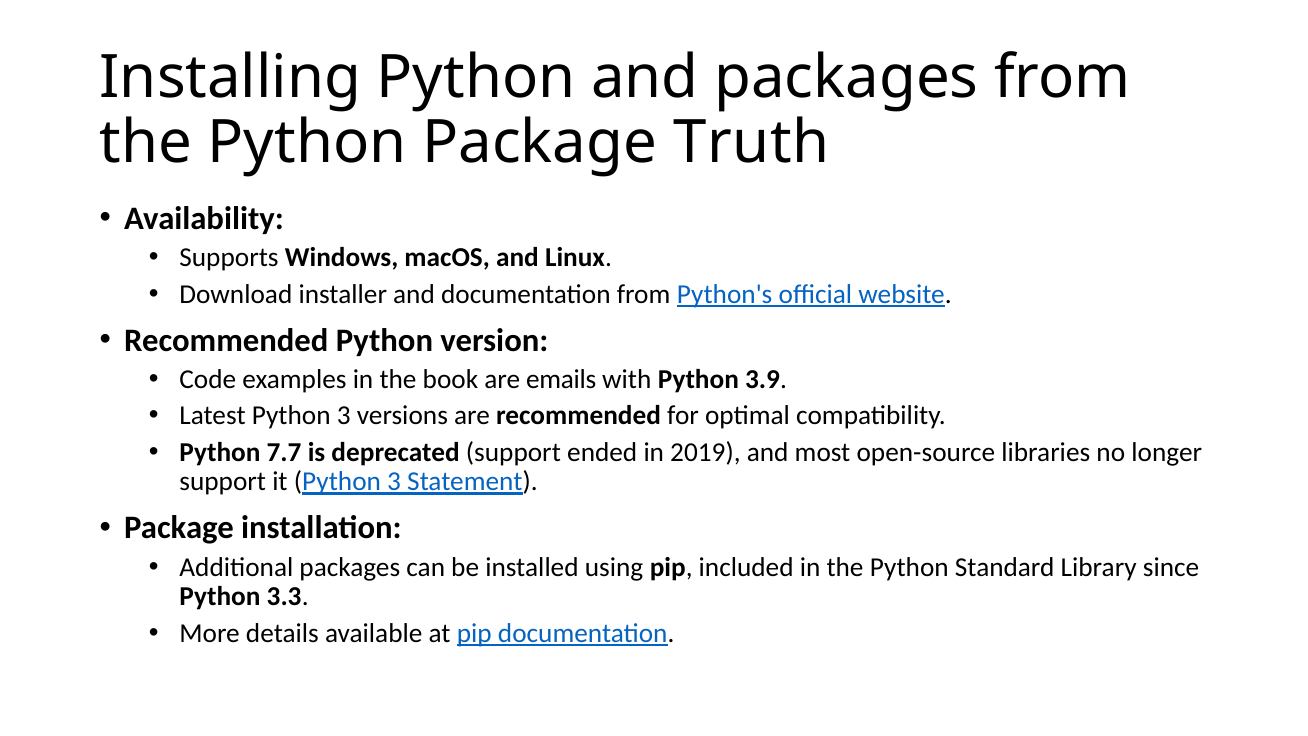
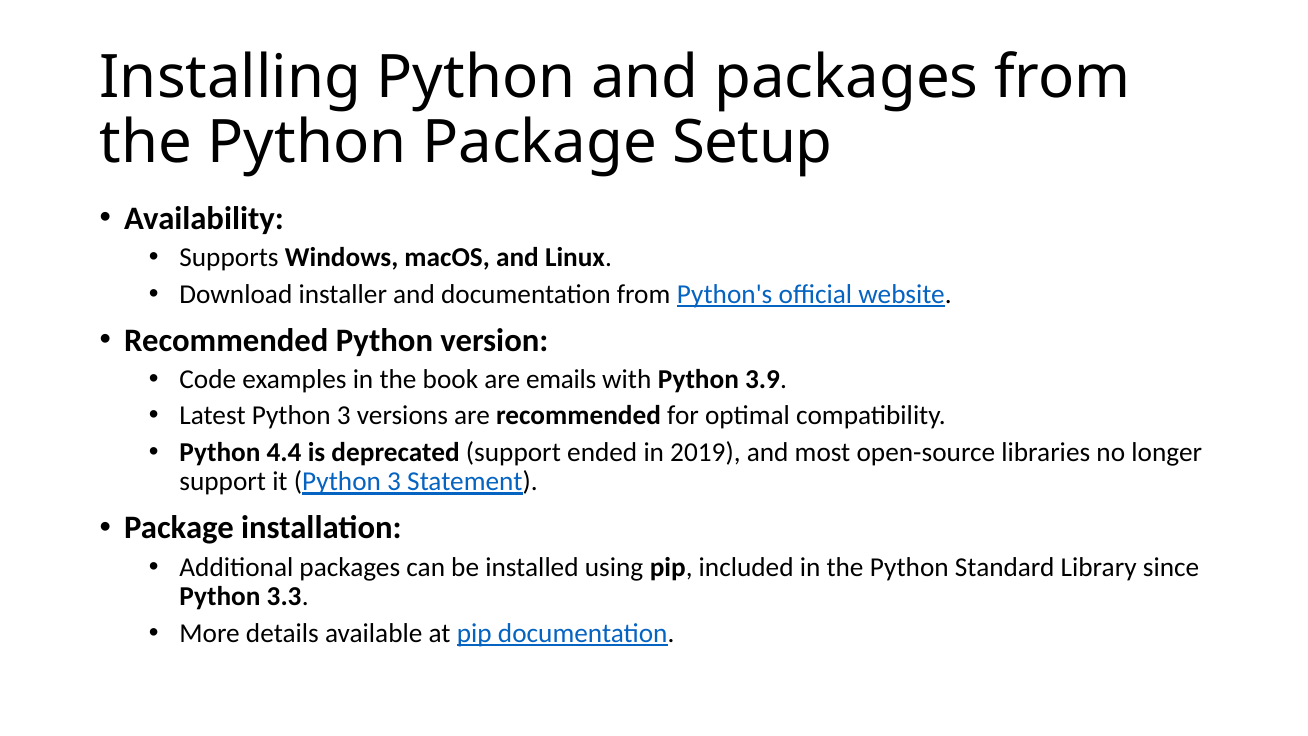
Truth: Truth -> Setup
7.7: 7.7 -> 4.4
